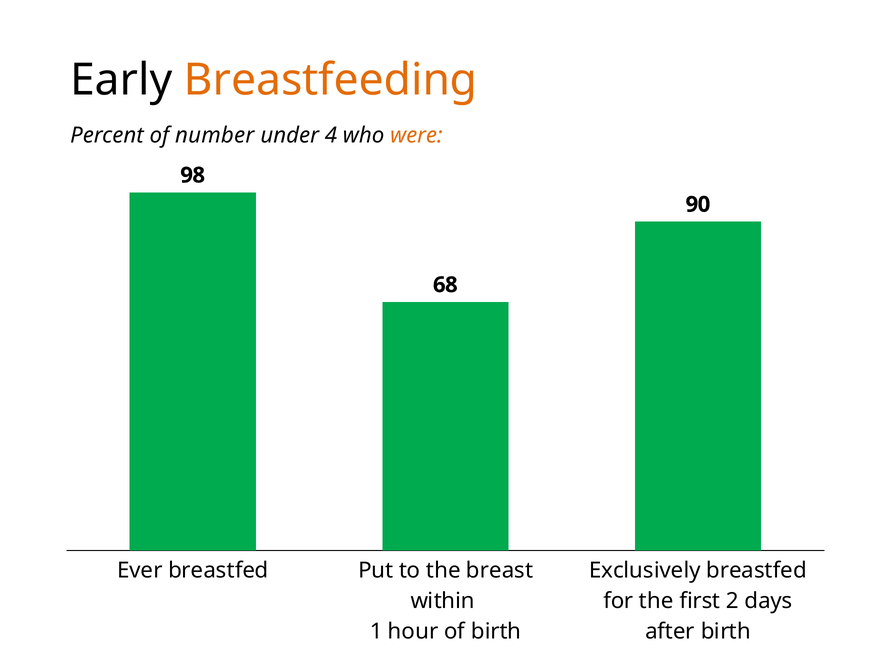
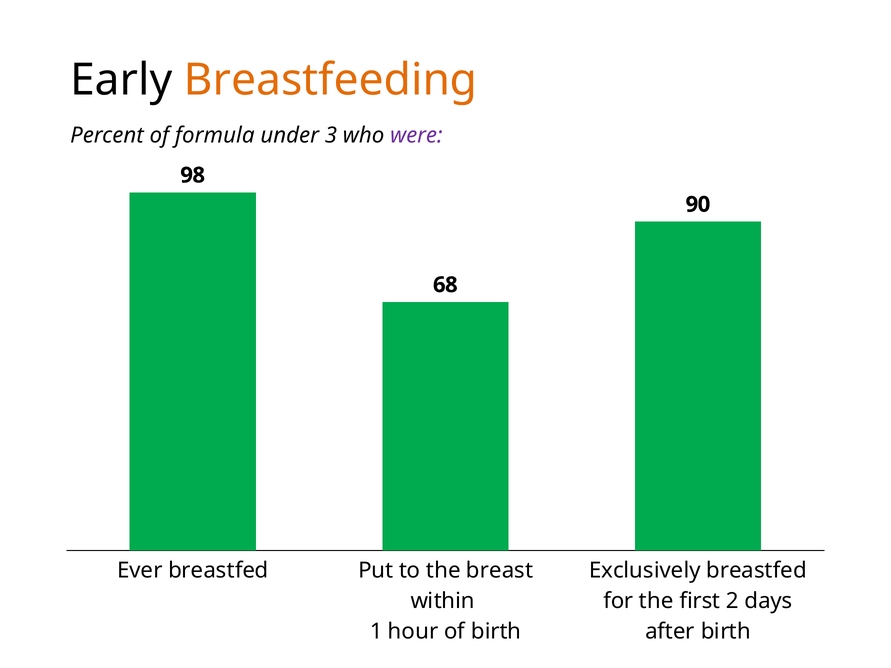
number: number -> formula
4: 4 -> 3
were colour: orange -> purple
